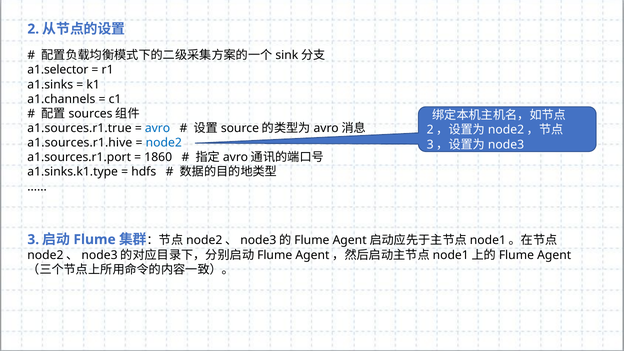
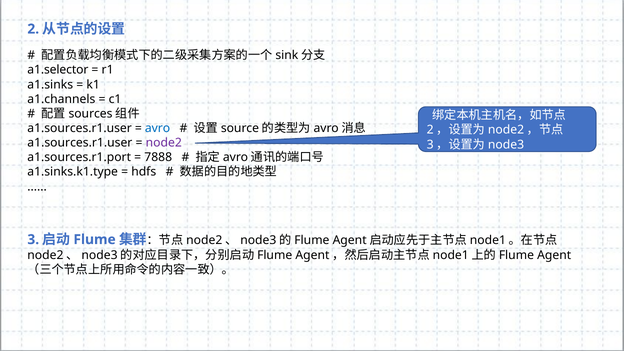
a1.sources.r1.true at (80, 128): a1.sources.r1.true -> a1.sources.r1.user
a1.sources.r1.hive at (80, 143): a1.sources.r1.hive -> a1.sources.r1.user
node2 colour: blue -> purple
1860: 1860 -> 7888
